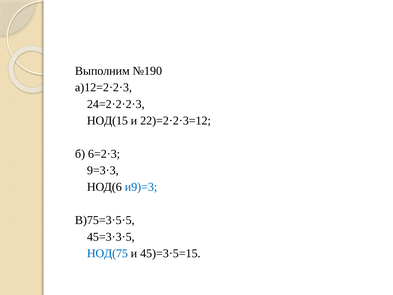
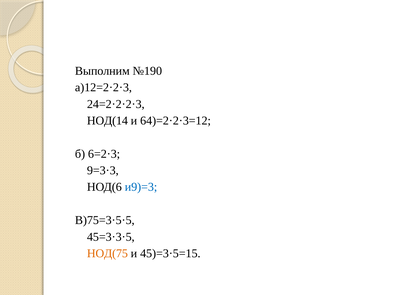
НОД(15: НОД(15 -> НОД(14
22)=2·2·3=12: 22)=2·2·3=12 -> 64)=2·2·3=12
НОД(75 colour: blue -> orange
